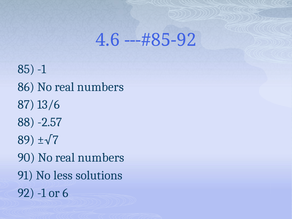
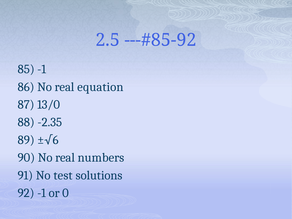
4.6: 4.6 -> 2.5
86 No real numbers: numbers -> equation
13/6: 13/6 -> 13/0
-2.57: -2.57 -> -2.35
±√7: ±√7 -> ±√6
less: less -> test
6: 6 -> 0
